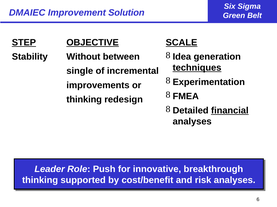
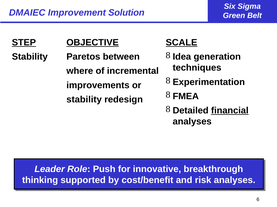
Without: Without -> Paretos
techniques underline: present -> none
single: single -> where
thinking at (84, 100): thinking -> stability
